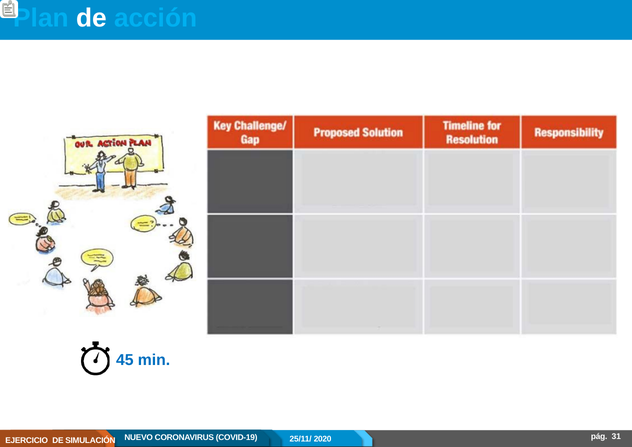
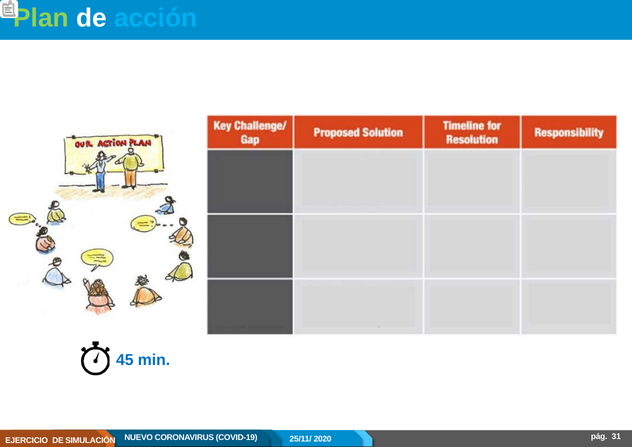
Plan colour: light blue -> light green
